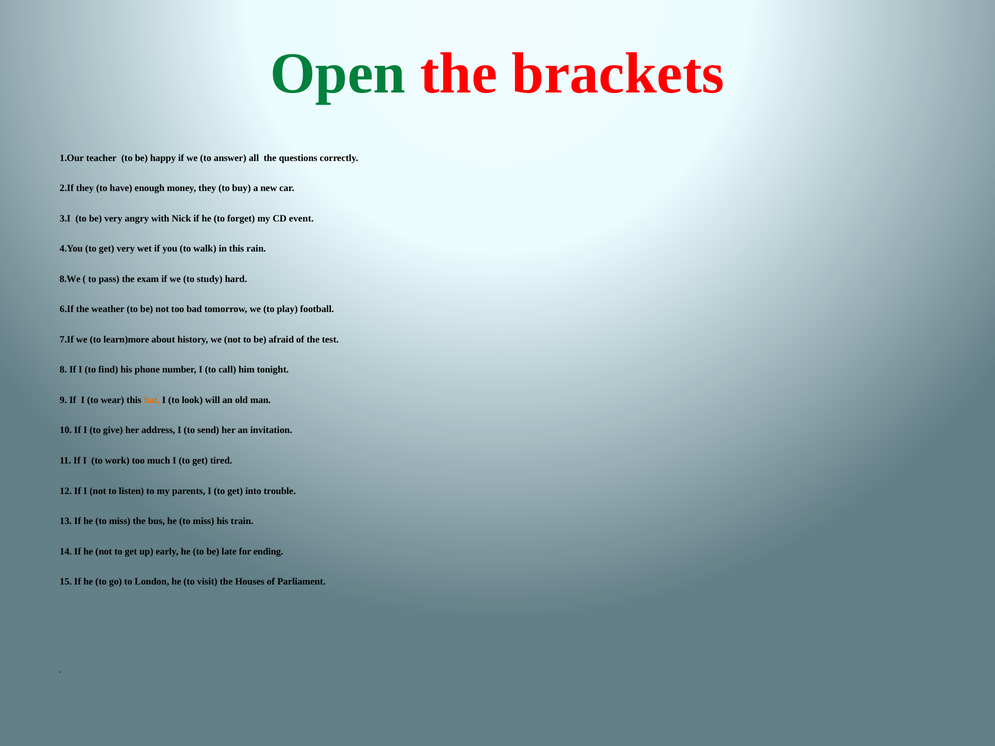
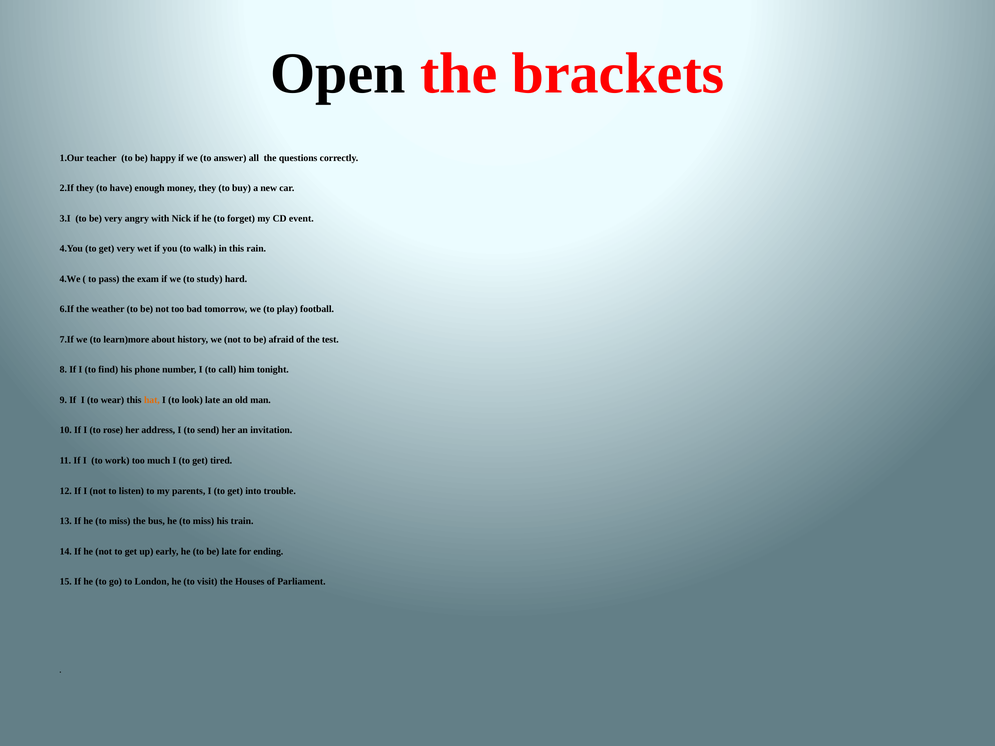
Open colour: green -> black
8.We: 8.We -> 4.We
look will: will -> late
give: give -> rose
